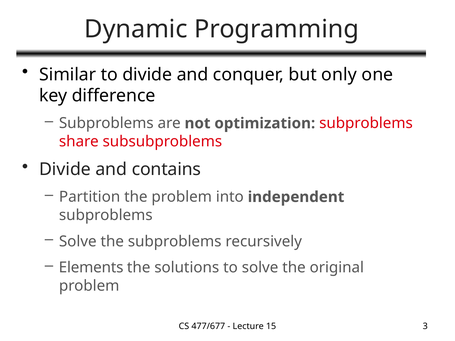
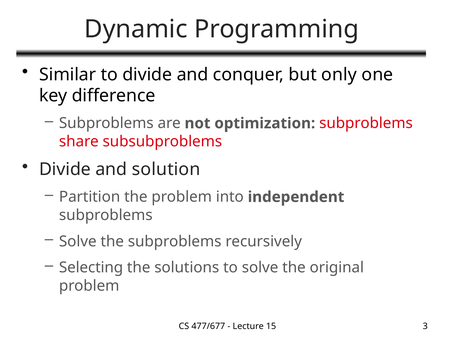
contains: contains -> solution
Elements: Elements -> Selecting
